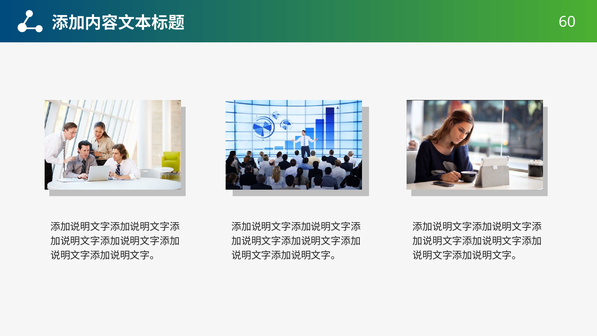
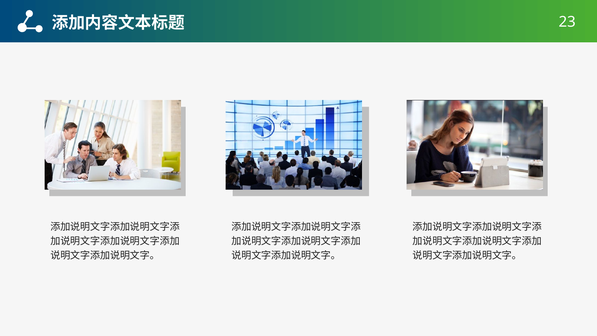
60: 60 -> 23
